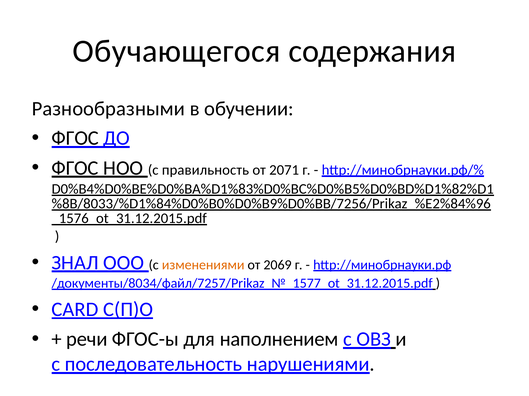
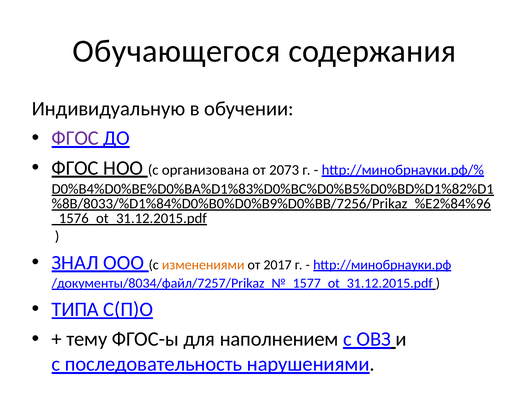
Разнообразными: Разнообразными -> Индивидуальную
ФГОС at (75, 138) colour: black -> purple
правильность: правильность -> организована
2071: 2071 -> 2073
2069: 2069 -> 2017
CARD: CARD -> ТИПА
речи: речи -> тему
